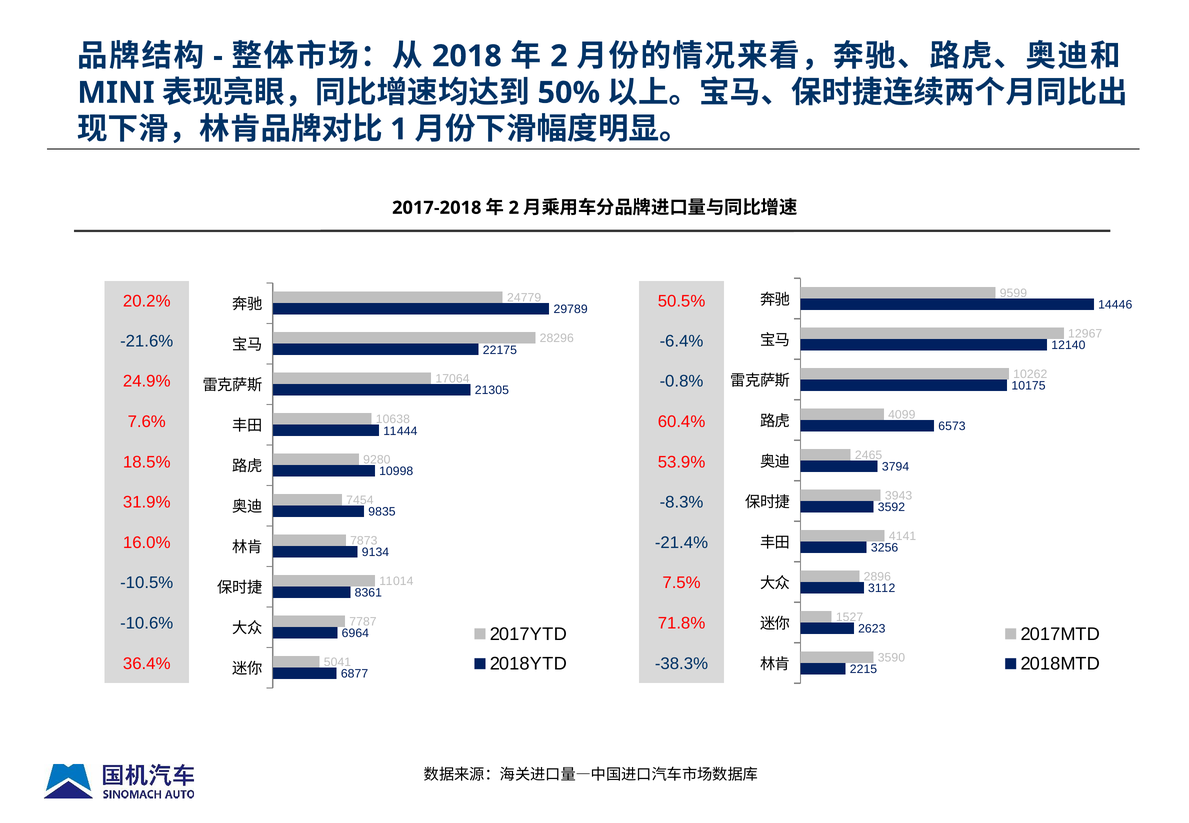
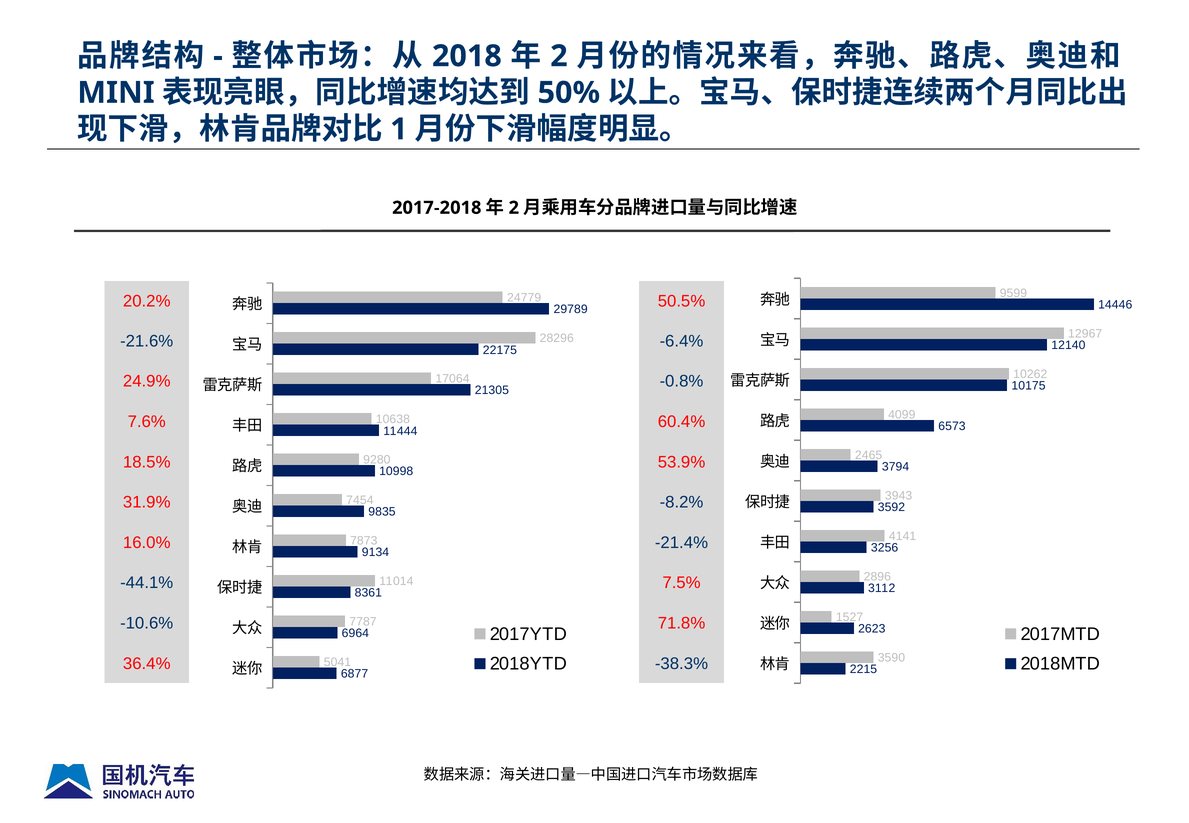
-8.3%: -8.3% -> -8.2%
-10.5%: -10.5% -> -44.1%
